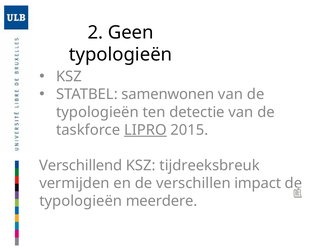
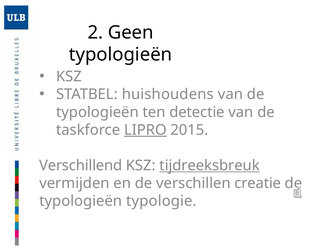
samenwonen: samenwonen -> huishoudens
tijdreeksbreuk underline: none -> present
impact: impact -> creatie
meerdere: meerdere -> typologie
